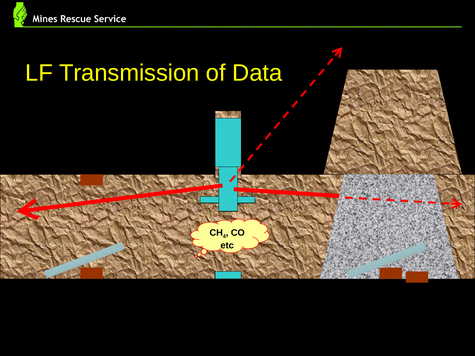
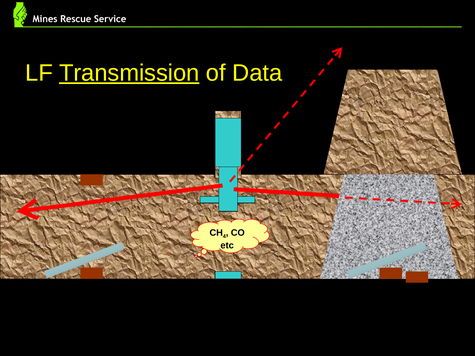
Transmission underline: none -> present
